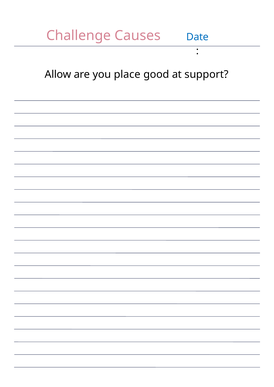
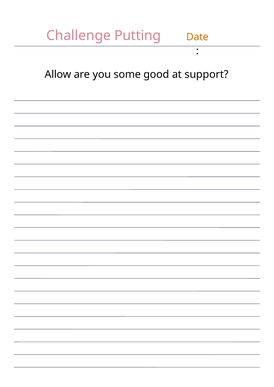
Causes: Causes -> Putting
Date colour: blue -> orange
place: place -> some
